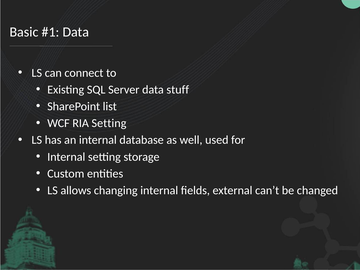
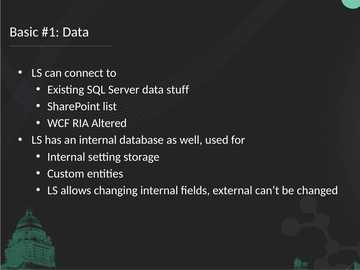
RIA Setting: Setting -> Altered
